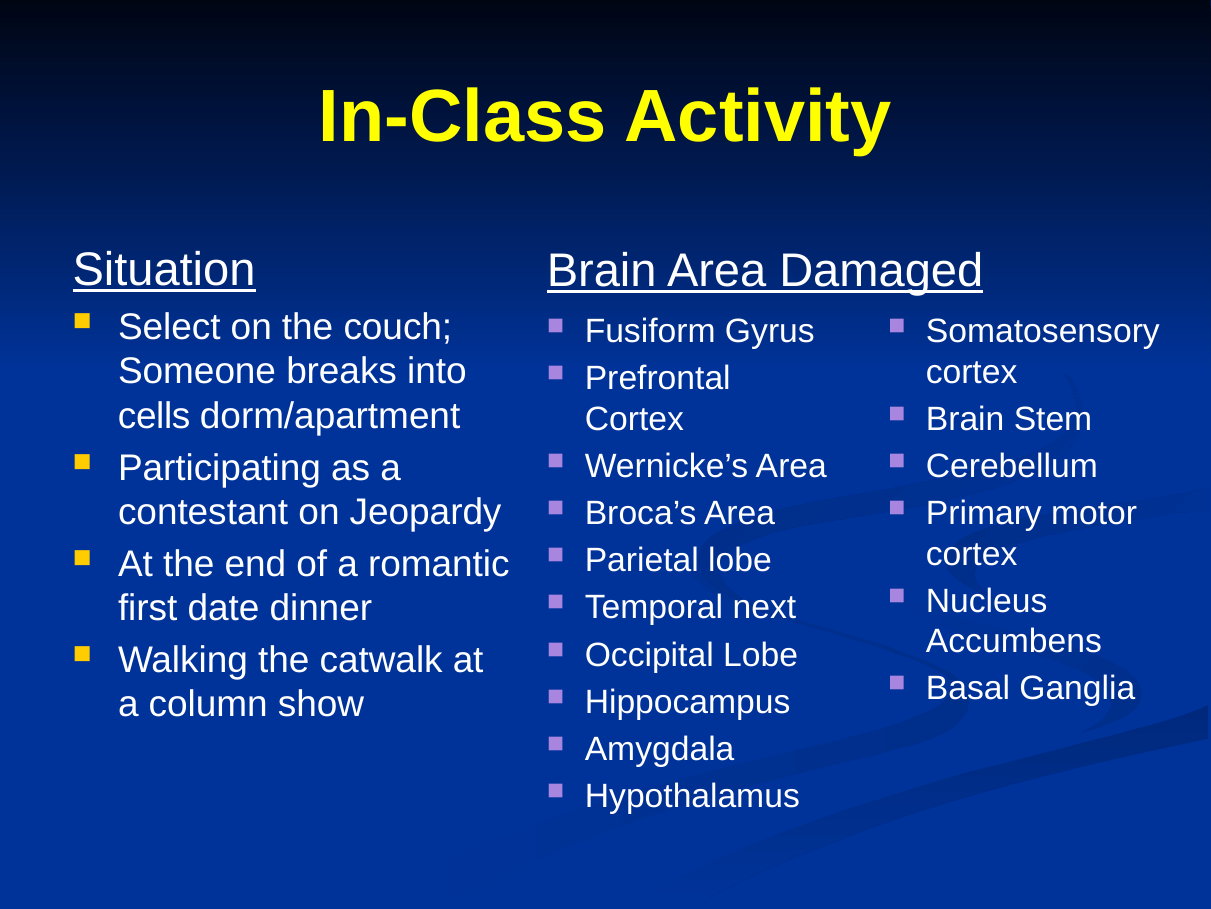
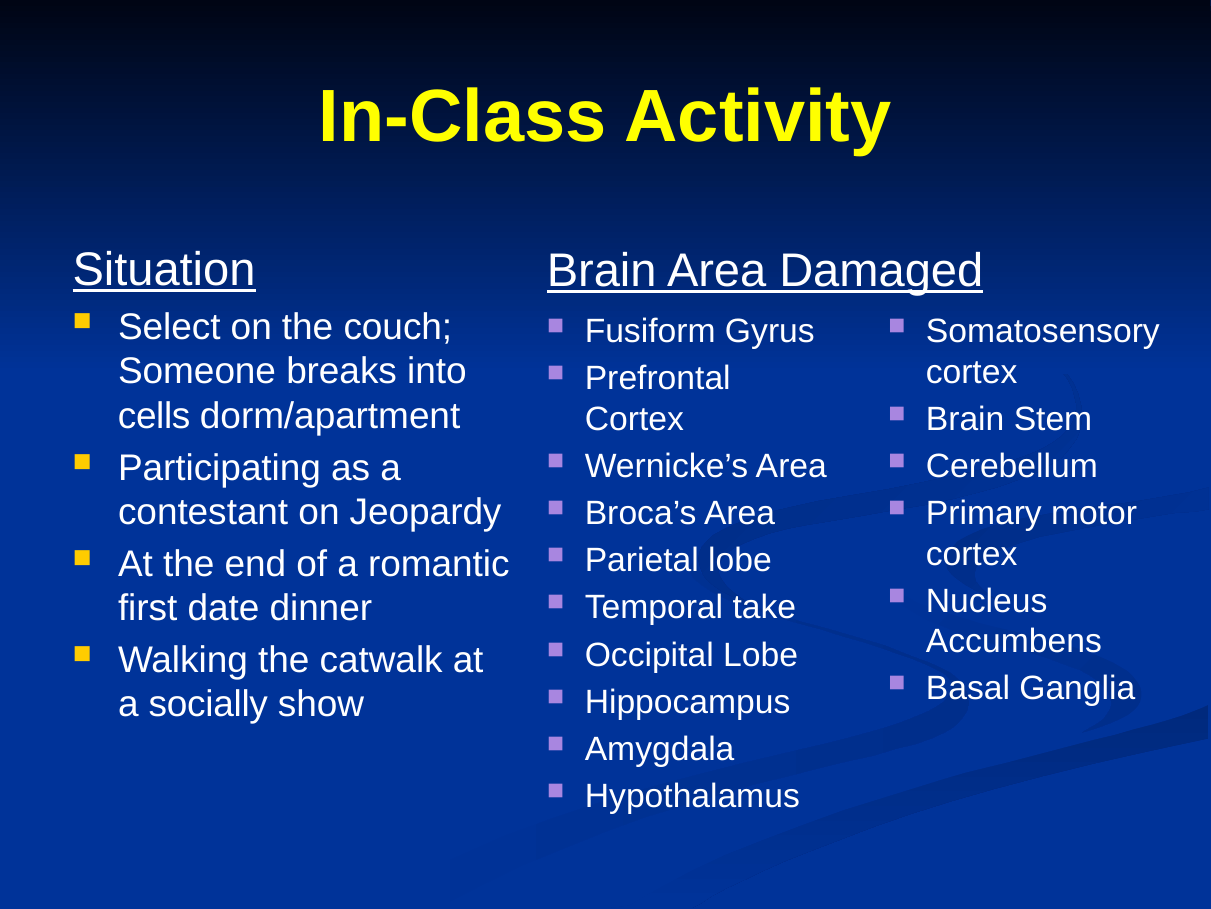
next: next -> take
column: column -> socially
